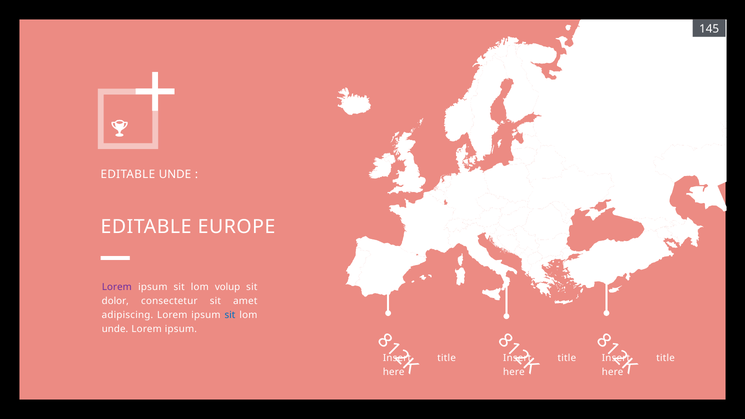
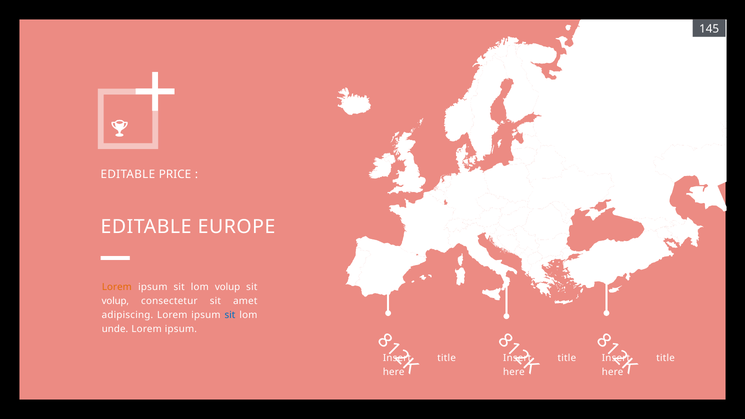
EDITABLE UNDE: UNDE -> PRICE
Lorem at (117, 287) colour: purple -> orange
dolor at (115, 301): dolor -> volup
